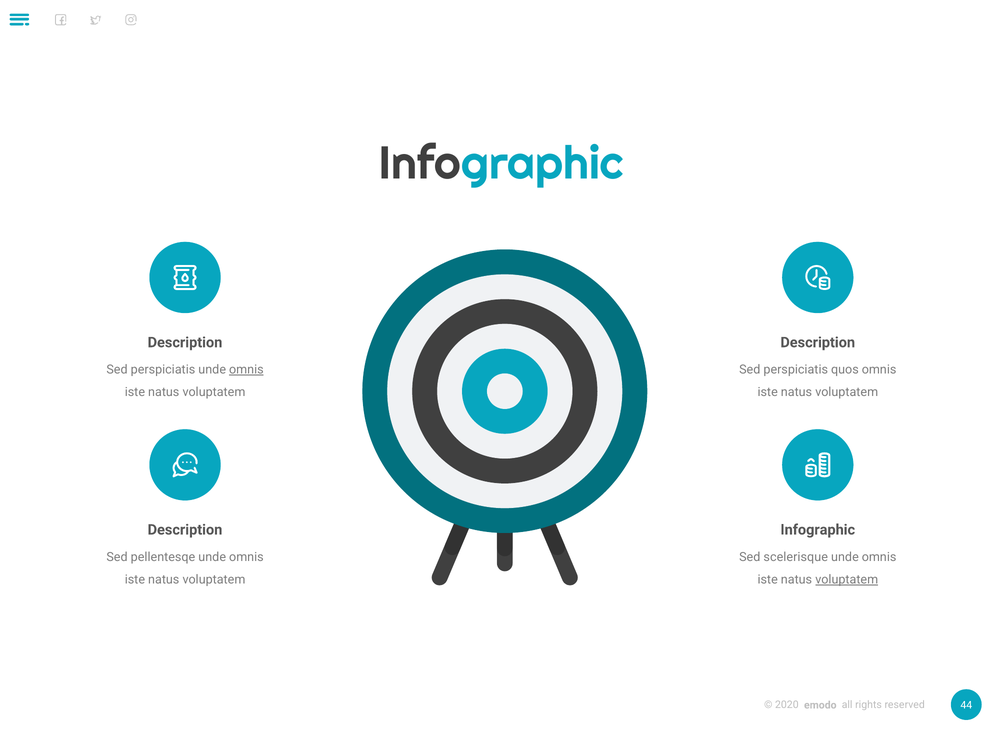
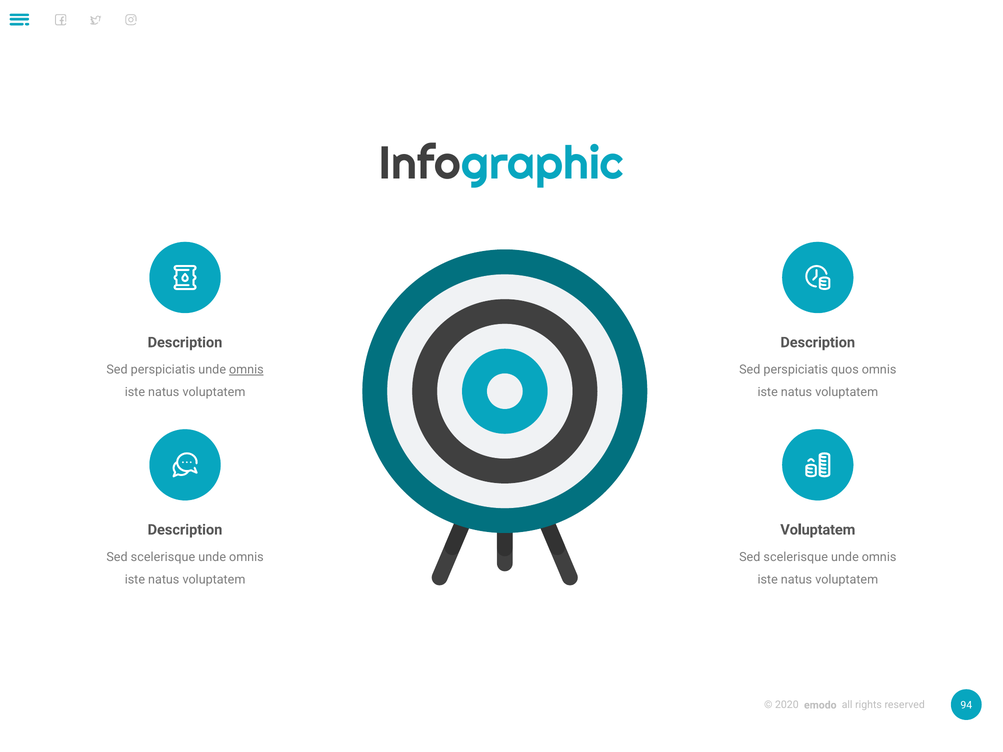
Infographic at (818, 530): Infographic -> Voluptatem
pellentesqe at (163, 557): pellentesqe -> scelerisque
voluptatem at (847, 580) underline: present -> none
44: 44 -> 94
